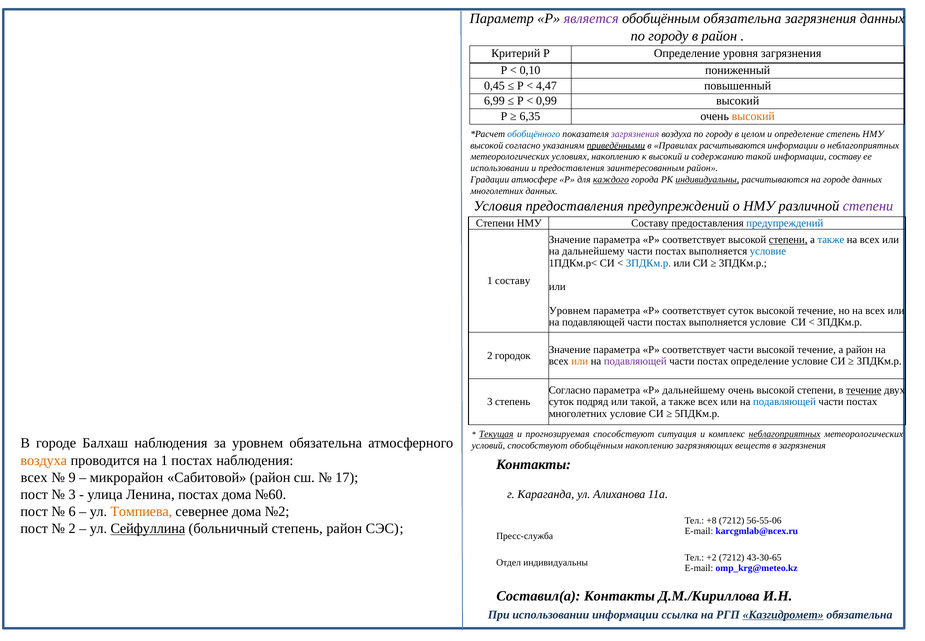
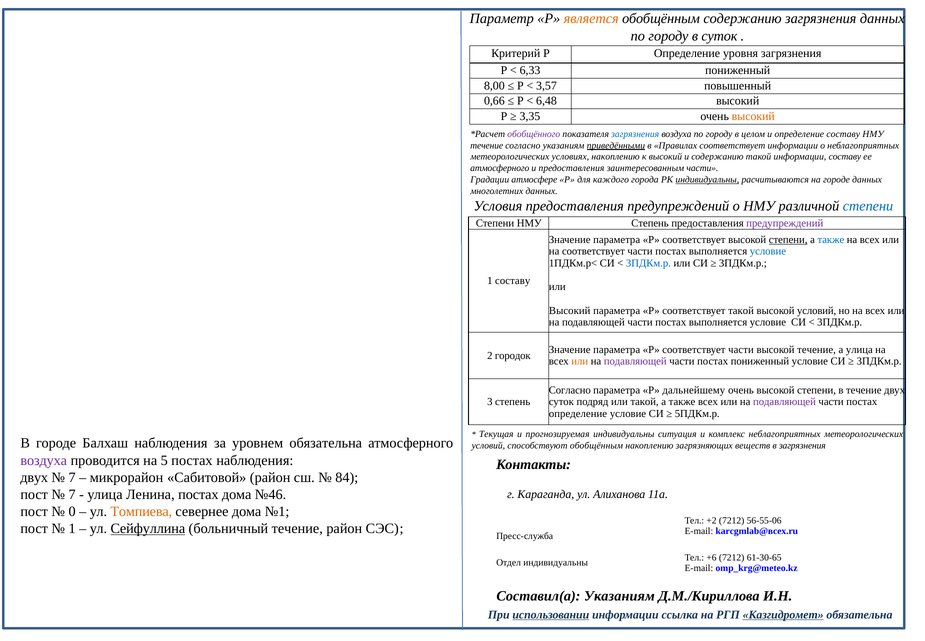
является colour: purple -> orange
обобщённым обязательна: обязательна -> содержанию
в район: район -> суток
0,10: 0,10 -> 6,33
0,45: 0,45 -> 8,00
4,47: 4,47 -> 3,57
6,99: 6,99 -> 0,66
0,99: 0,99 -> 6,48
6,35: 6,35 -> 3,35
обобщённого colour: blue -> purple
загрязнения at (635, 134) colour: purple -> blue
определение степень: степень -> составу
высокой at (487, 145): высокой -> течение
Правилах расчитываются: расчитываются -> соответствует
использовании at (500, 168): использовании -> атмосферного
заинтересованным район: район -> части
каждого underline: present -> none
степени at (868, 206) colour: purple -> blue
НМУ Составу: Составу -> Степень
предупреждений at (785, 223) colour: blue -> purple
на дальнейшему: дальнейшему -> соответствует
Уровнем at (570, 310): Уровнем -> Высокий
соответствует суток: суток -> такой
течение at (817, 310): течение -> условий
а район: район -> улица
постах определение: определение -> пониженный
течение at (864, 390) underline: present -> none
подавляющей at (784, 401) colour: blue -> purple
многолетних at (578, 413): многолетних -> определение
Текущая underline: present -> none
прогнозируемая способствуют: способствуют -> индивидуальны
неблагоприятных at (785, 434) underline: present -> none
воздуха at (44, 460) colour: orange -> purple
на 1: 1 -> 5
всех at (34, 477): всех -> двух
9 at (72, 477): 9 -> 7
17: 17 -> 84
3 at (72, 494): 3 -> 7
№60: №60 -> №46
6: 6 -> 0
№2: №2 -> №1
+8: +8 -> +2
2 at (72, 528): 2 -> 1
больничный степень: степень -> течение
+2: +2 -> +6
43-30-65: 43-30-65 -> 61-30-65
Составил(а Контакты: Контакты -> Указаниям
использовании at (551, 614) underline: none -> present
